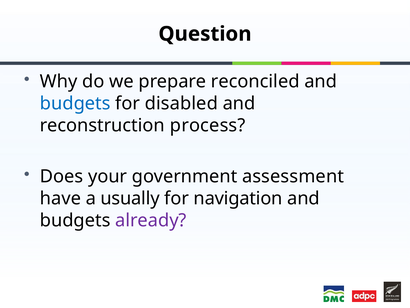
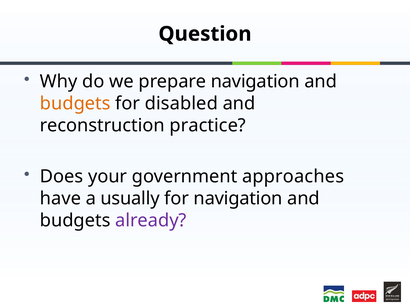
prepare reconciled: reconciled -> navigation
budgets at (75, 103) colour: blue -> orange
process: process -> practice
assessment: assessment -> approaches
